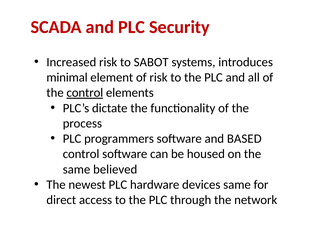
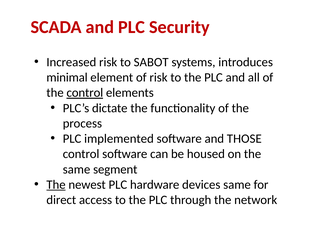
programmers: programmers -> implemented
BASED: BASED -> THOSE
believed: believed -> segment
The at (56, 184) underline: none -> present
